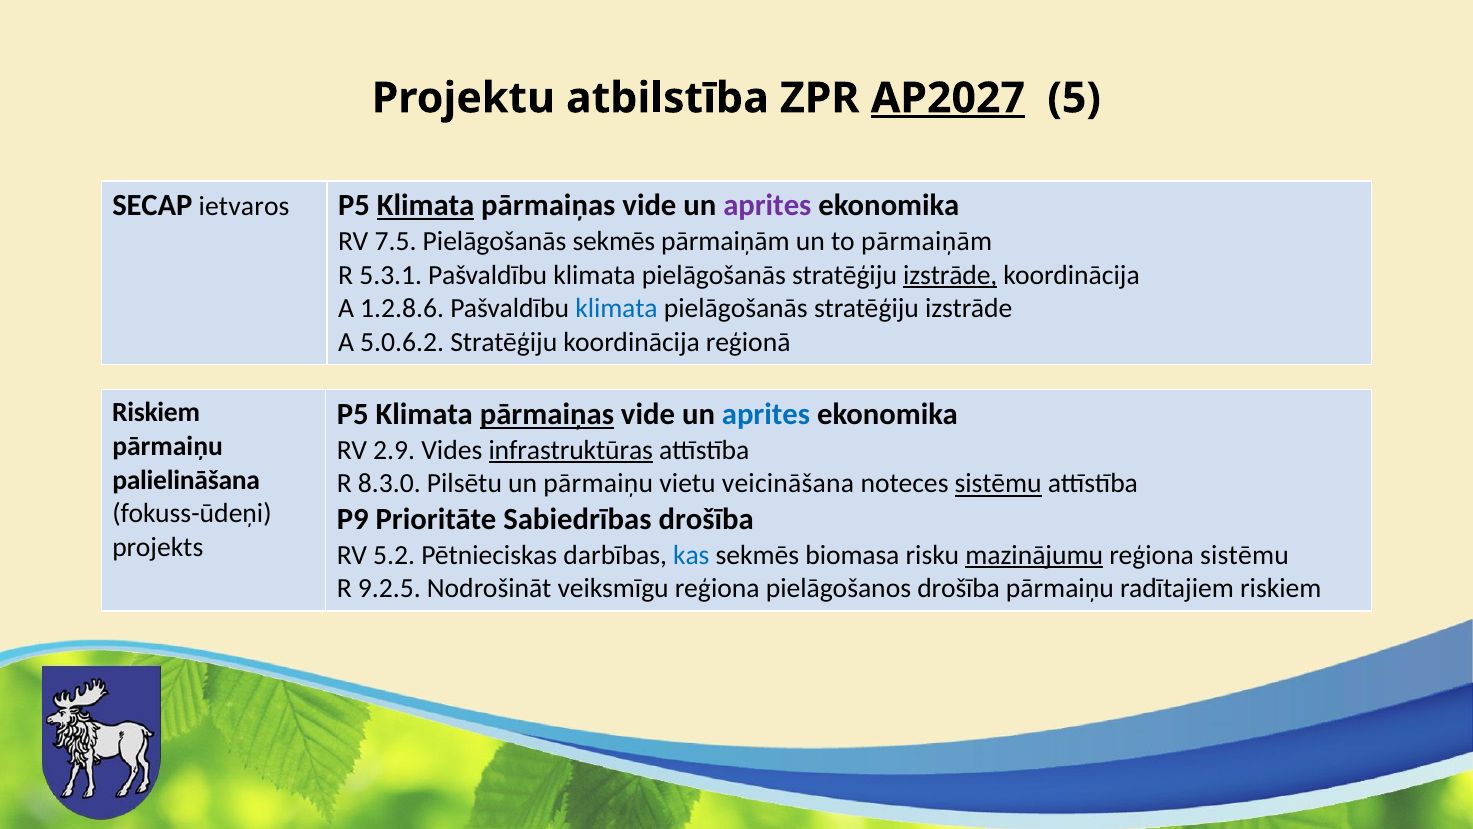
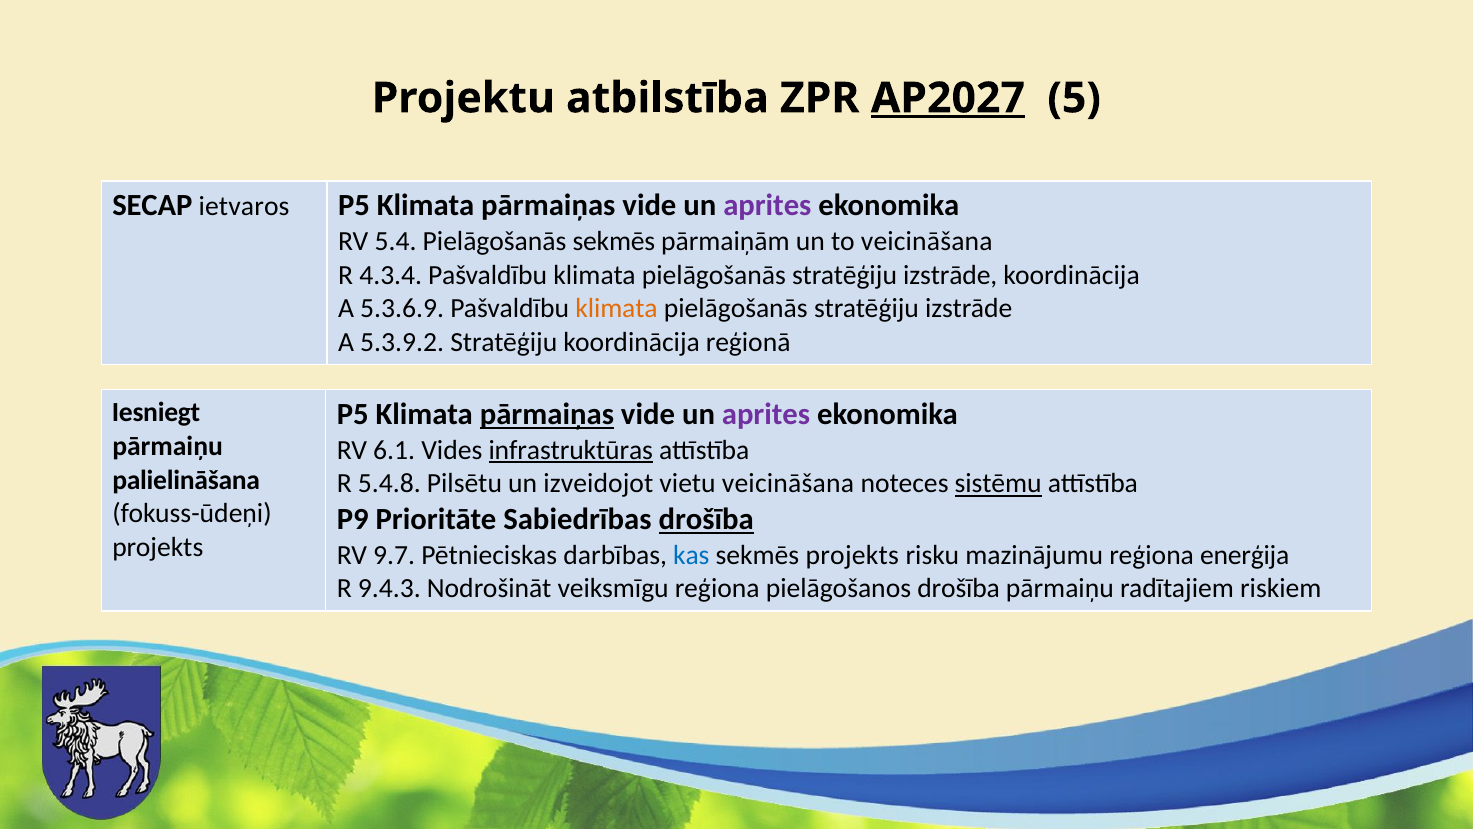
Klimata at (426, 206) underline: present -> none
7.5: 7.5 -> 5.4
to pārmaiņām: pārmaiņām -> veicināšana
5.3.1: 5.3.1 -> 4.3.4
izstrāde at (950, 275) underline: present -> none
1.2.8.6: 1.2.8.6 -> 5.3.6.9
klimata at (617, 309) colour: blue -> orange
5.0.6.2: 5.0.6.2 -> 5.3.9.2
Riskiem at (156, 412): Riskiem -> Iesniegt
aprites at (766, 414) colour: blue -> purple
2.9: 2.9 -> 6.1
8.3.0: 8.3.0 -> 5.4.8
un pārmaiņu: pārmaiņu -> izveidojot
drošība at (706, 519) underline: none -> present
5.2: 5.2 -> 9.7
sekmēs biomasa: biomasa -> projekts
mazinājumu underline: present -> none
reģiona sistēmu: sistēmu -> enerģija
9.2.5: 9.2.5 -> 9.4.3
